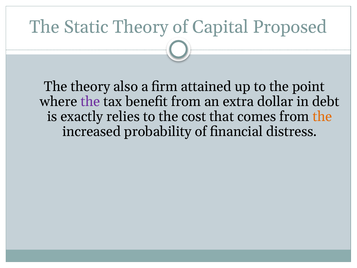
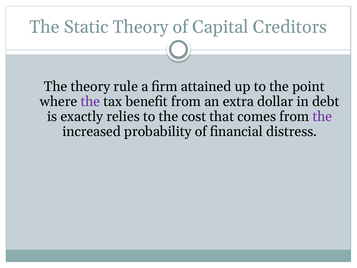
Proposed: Proposed -> Creditors
also: also -> rule
the at (322, 116) colour: orange -> purple
